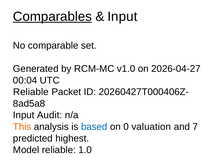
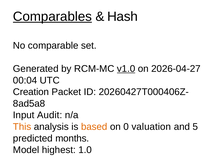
Input at (122, 16): Input -> Hash
v1.0 underline: none -> present
Reliable at (31, 92): Reliable -> Creation
based colour: blue -> orange
7: 7 -> 5
highest: highest -> months
Model reliable: reliable -> highest
